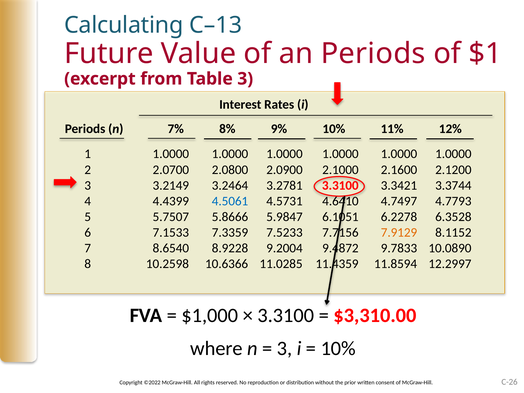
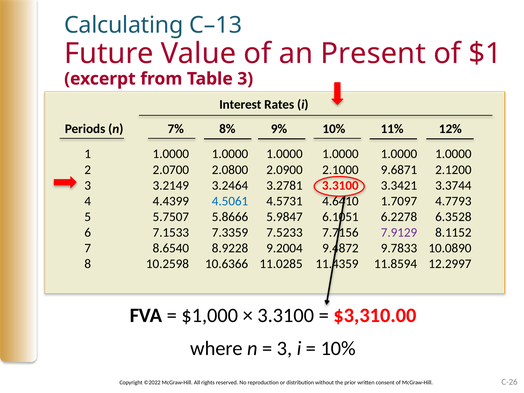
an Periods: Periods -> Present
2.1600: 2.1600 -> 9.6871
4.7497: 4.7497 -> 1.7097
7.9129 colour: orange -> purple
